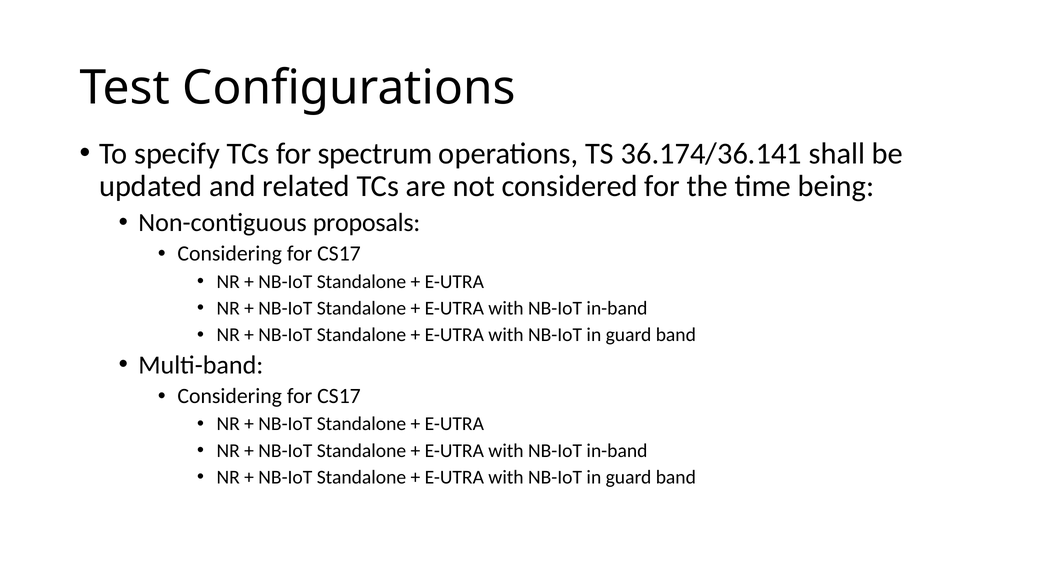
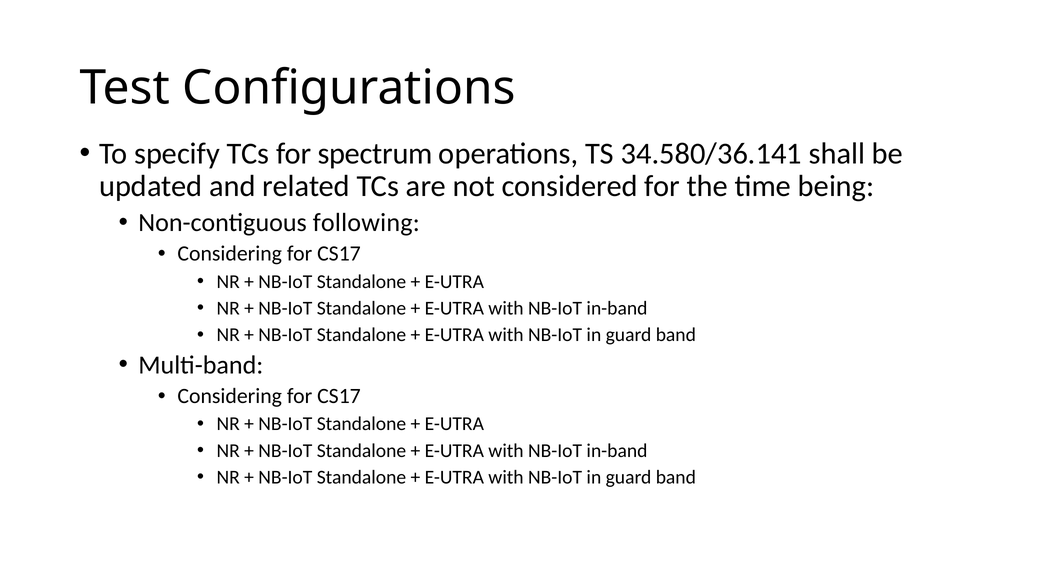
36.174/36.141: 36.174/36.141 -> 34.580/36.141
proposals: proposals -> following
